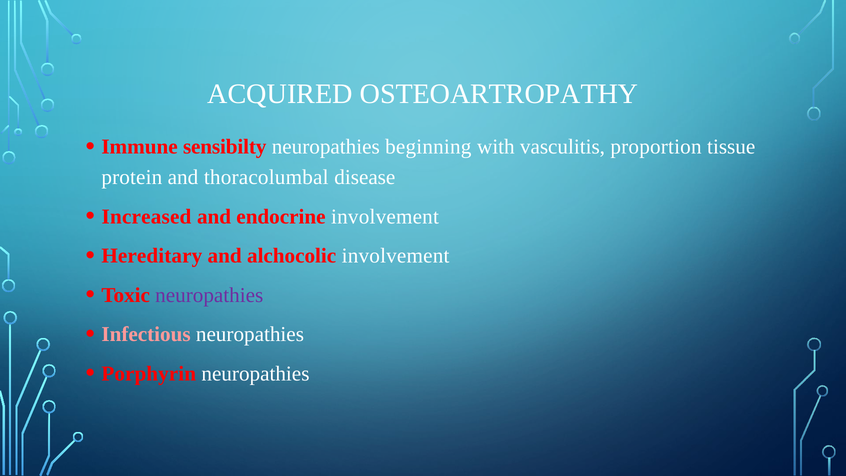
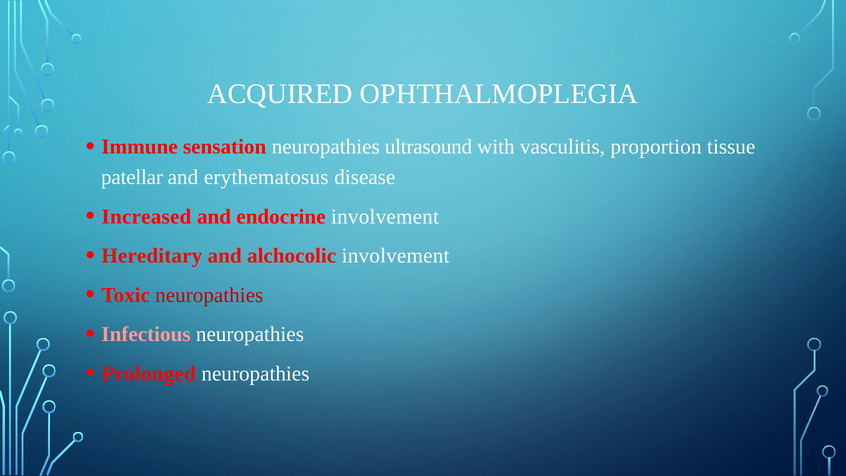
OSTEOARTROPATHY: OSTEOARTROPATHY -> OPHTHALMOPLEGIA
sensibilty: sensibilty -> sensation
beginning: beginning -> ultrasound
protein: protein -> patellar
thoracolumbal: thoracolumbal -> erythematosus
neuropathies at (209, 295) colour: purple -> red
Porphyrin: Porphyrin -> Prolonged
